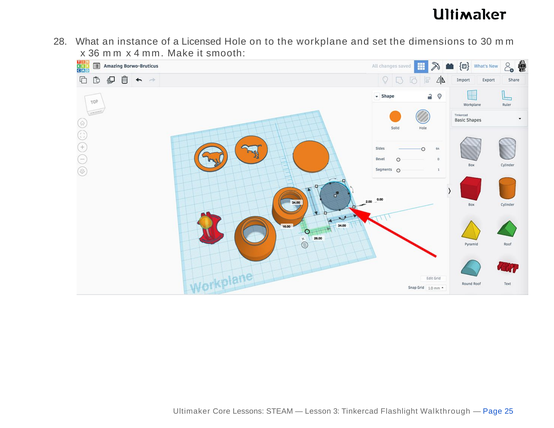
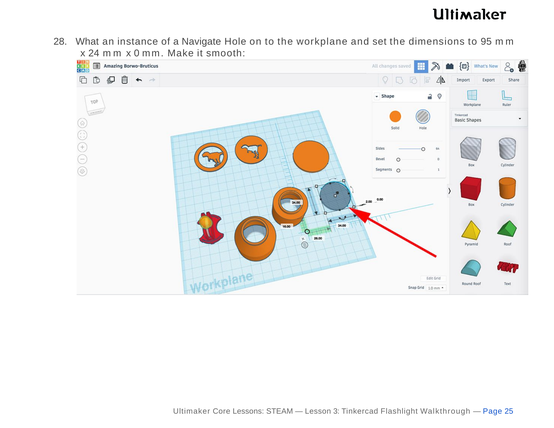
Licensed: Licensed -> Navigate
30: 30 -> 95
36: 36 -> 24
4: 4 -> 0
